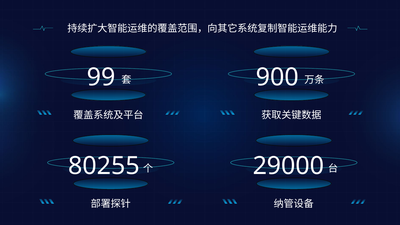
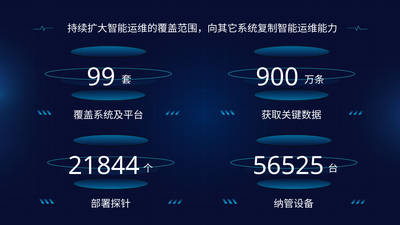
80255: 80255 -> 21844
29000: 29000 -> 56525
